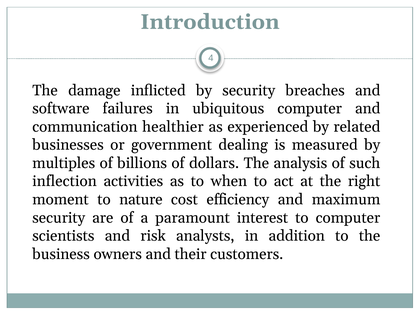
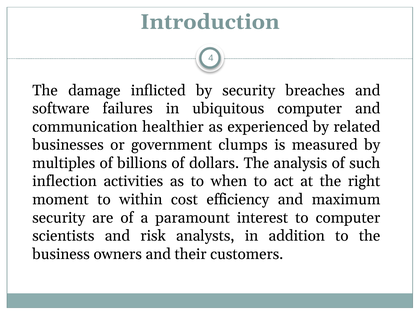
dealing: dealing -> clumps
nature: nature -> within
